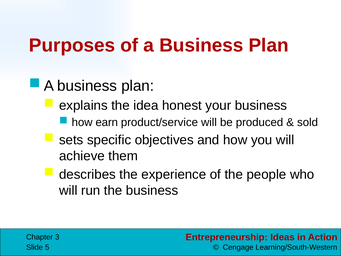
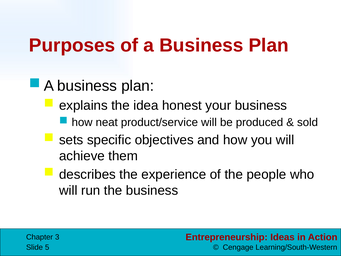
earn: earn -> neat
